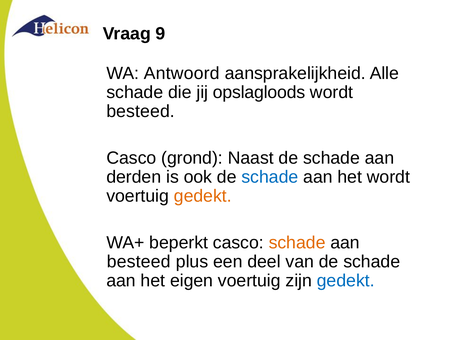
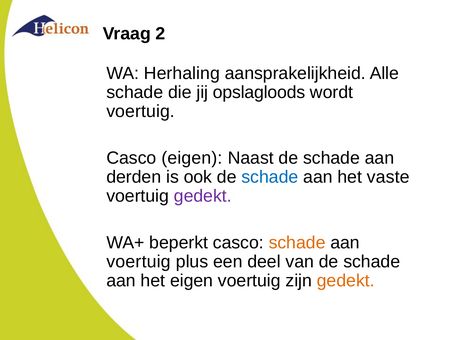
9: 9 -> 2
Antwoord: Antwoord -> Herhaling
besteed at (141, 112): besteed -> voertuig
Casco grond: grond -> eigen
het wordt: wordt -> vaste
gedekt at (203, 196) colour: orange -> purple
besteed at (139, 262): besteed -> voertuig
gedekt at (346, 281) colour: blue -> orange
